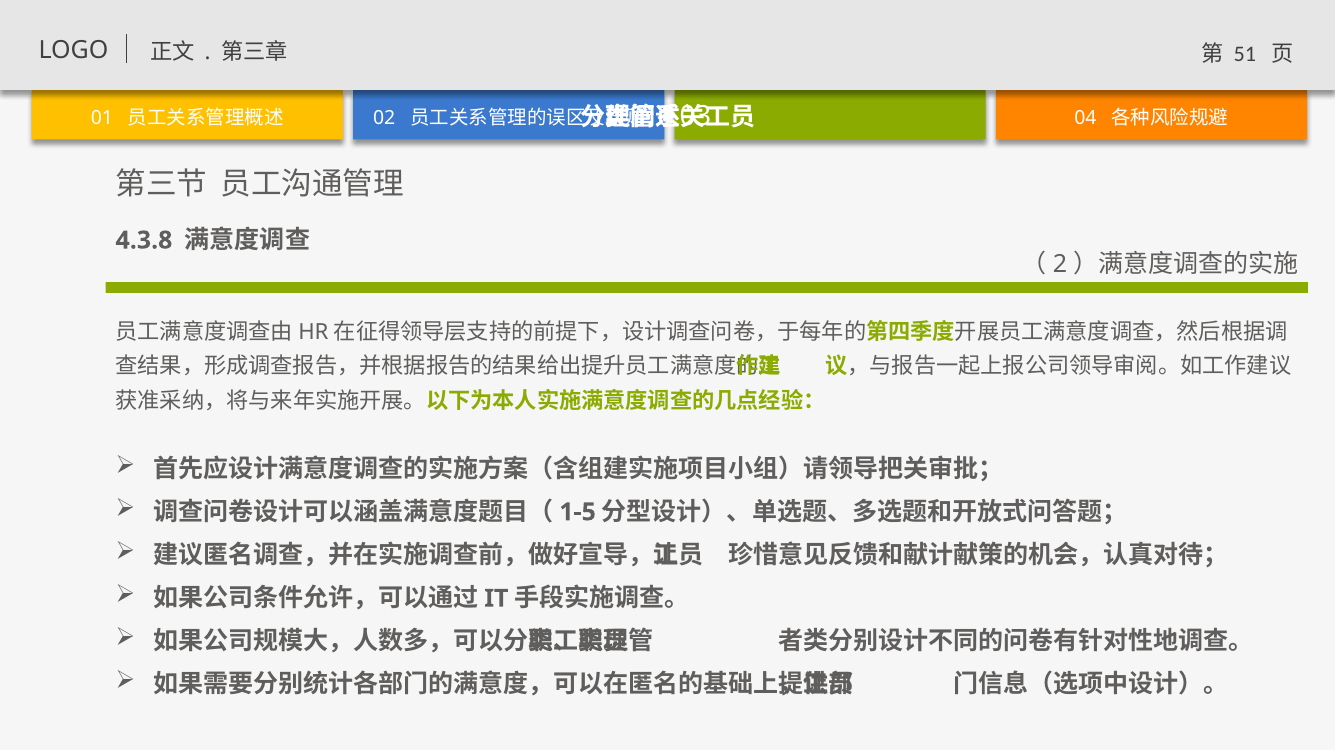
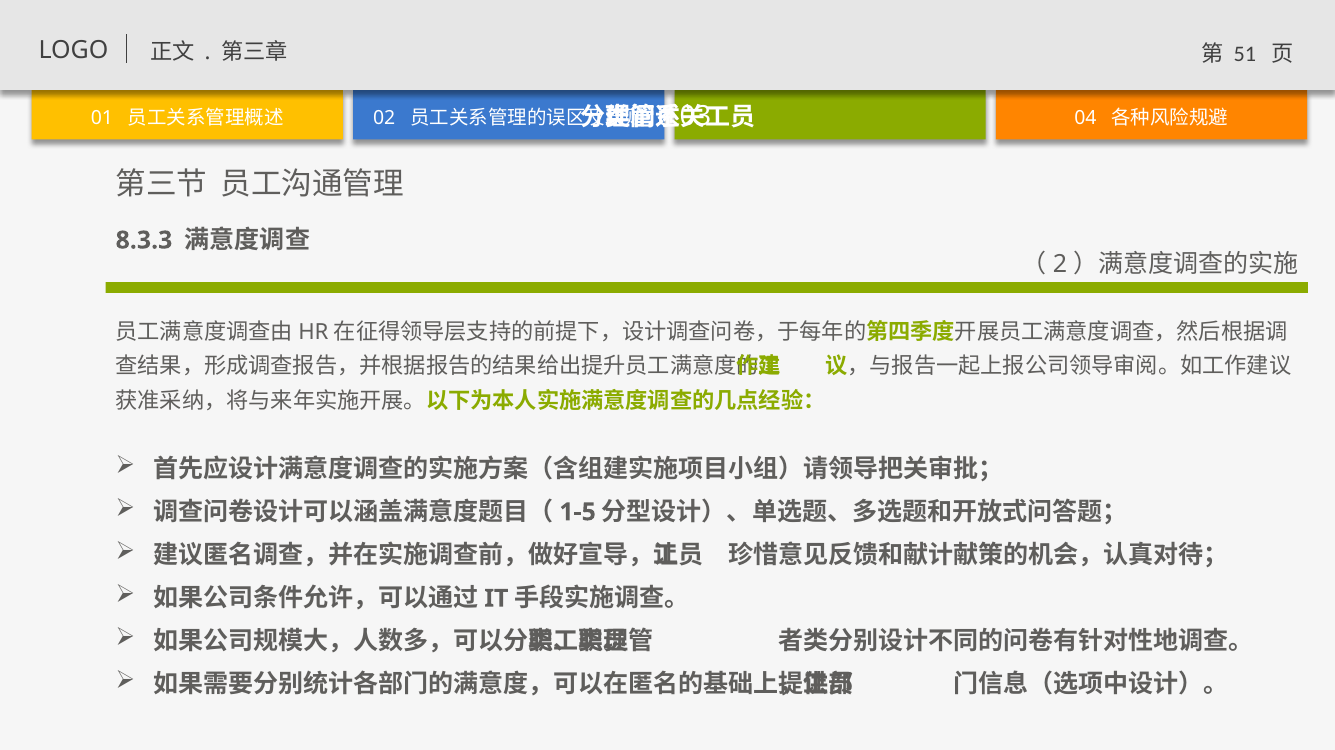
4.3.8: 4.3.8 -> 8.3.3
